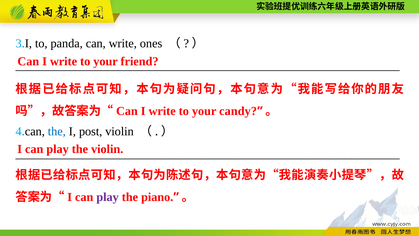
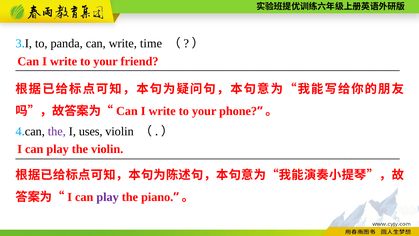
ones: ones -> time
candy: candy -> phone
the at (57, 131) colour: blue -> purple
post: post -> uses
